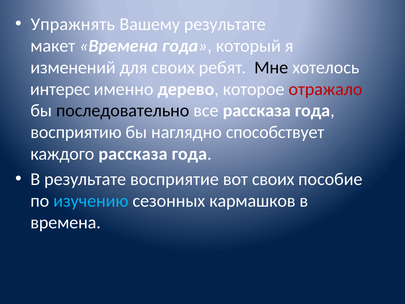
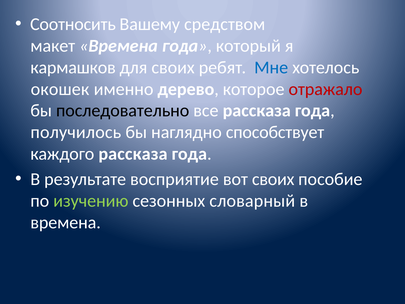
Упражнять: Упражнять -> Соотносить
Вашему результате: результате -> средством
изменений: изменений -> кармашков
Мне colour: black -> blue
интерес: интерес -> окошек
восприятию: восприятию -> получилось
изучению colour: light blue -> light green
кармашков: кармашков -> словарный
